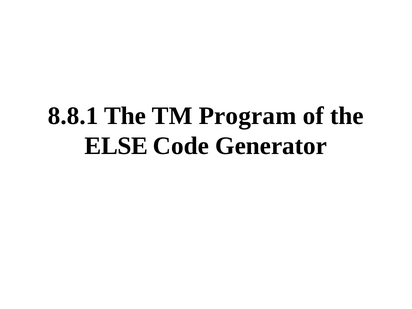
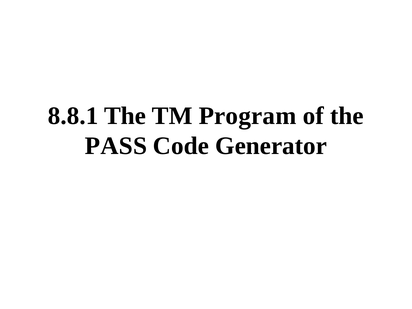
ELSE: ELSE -> PASS
